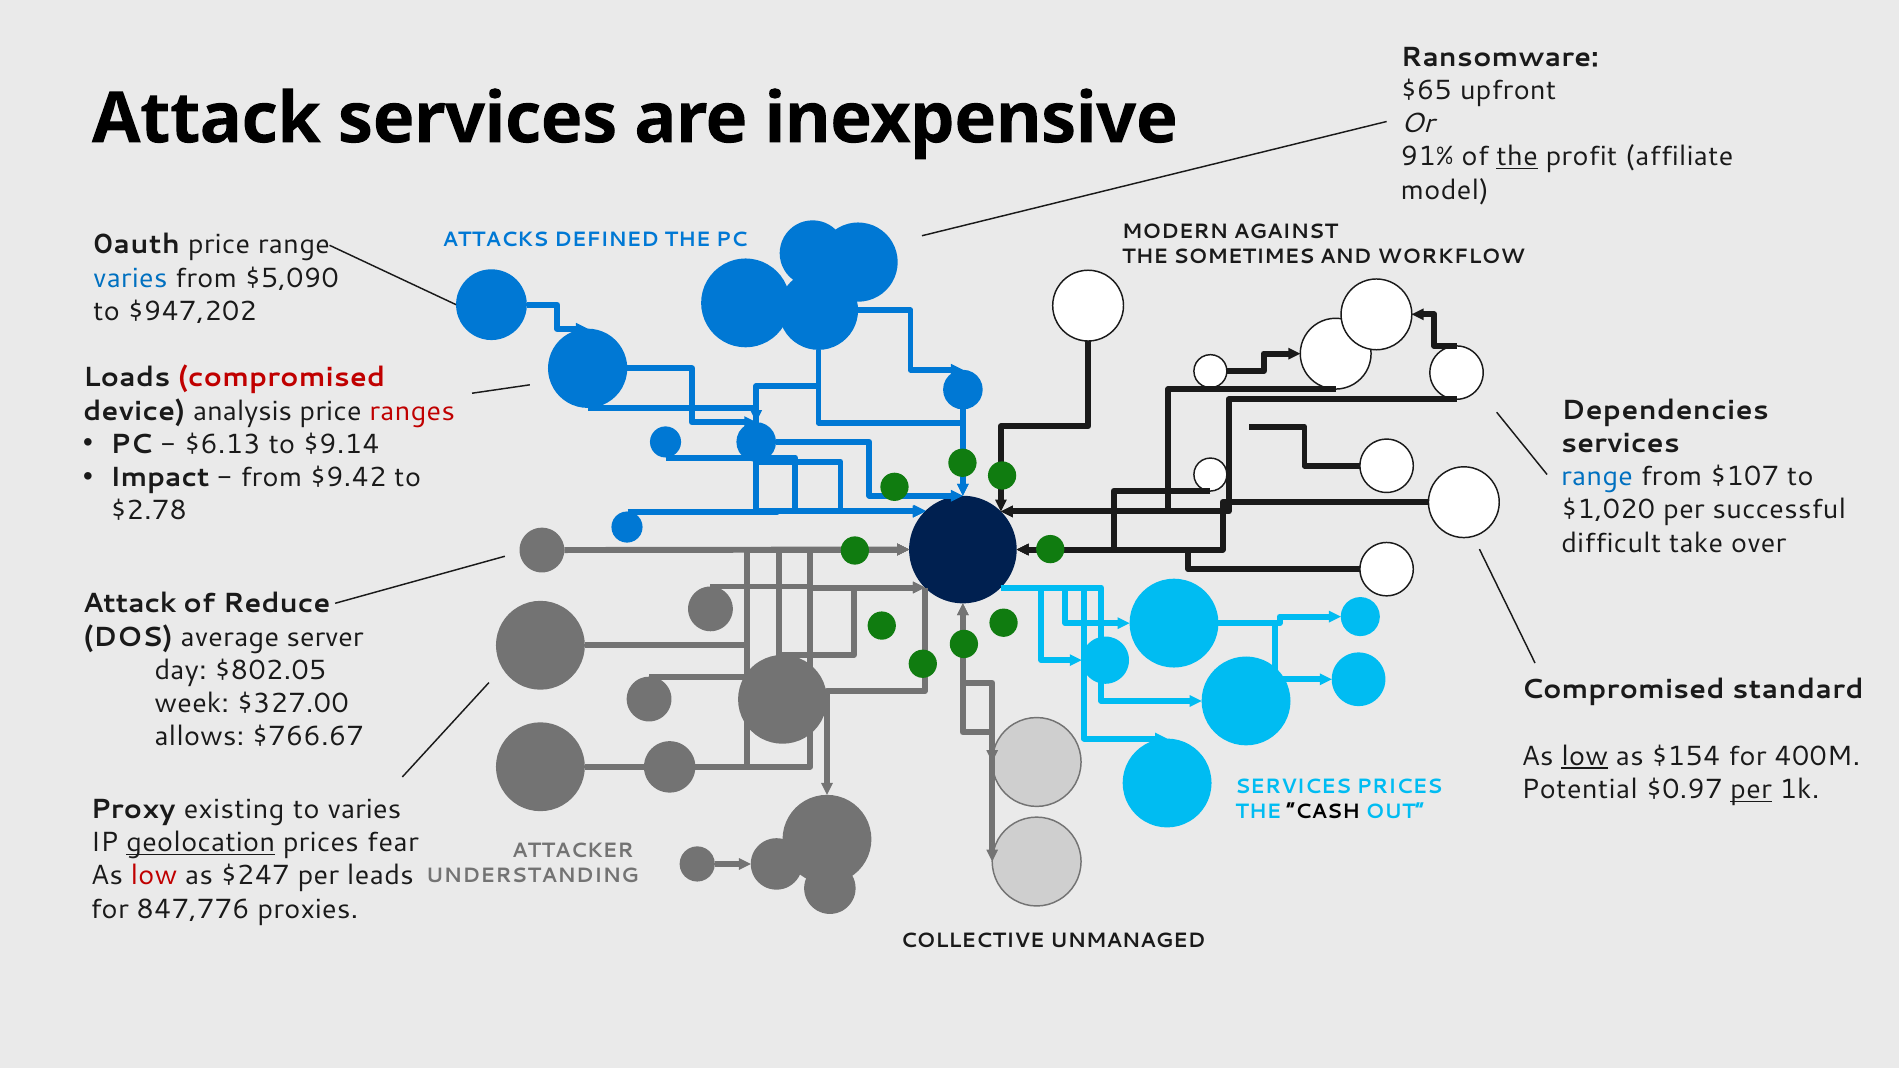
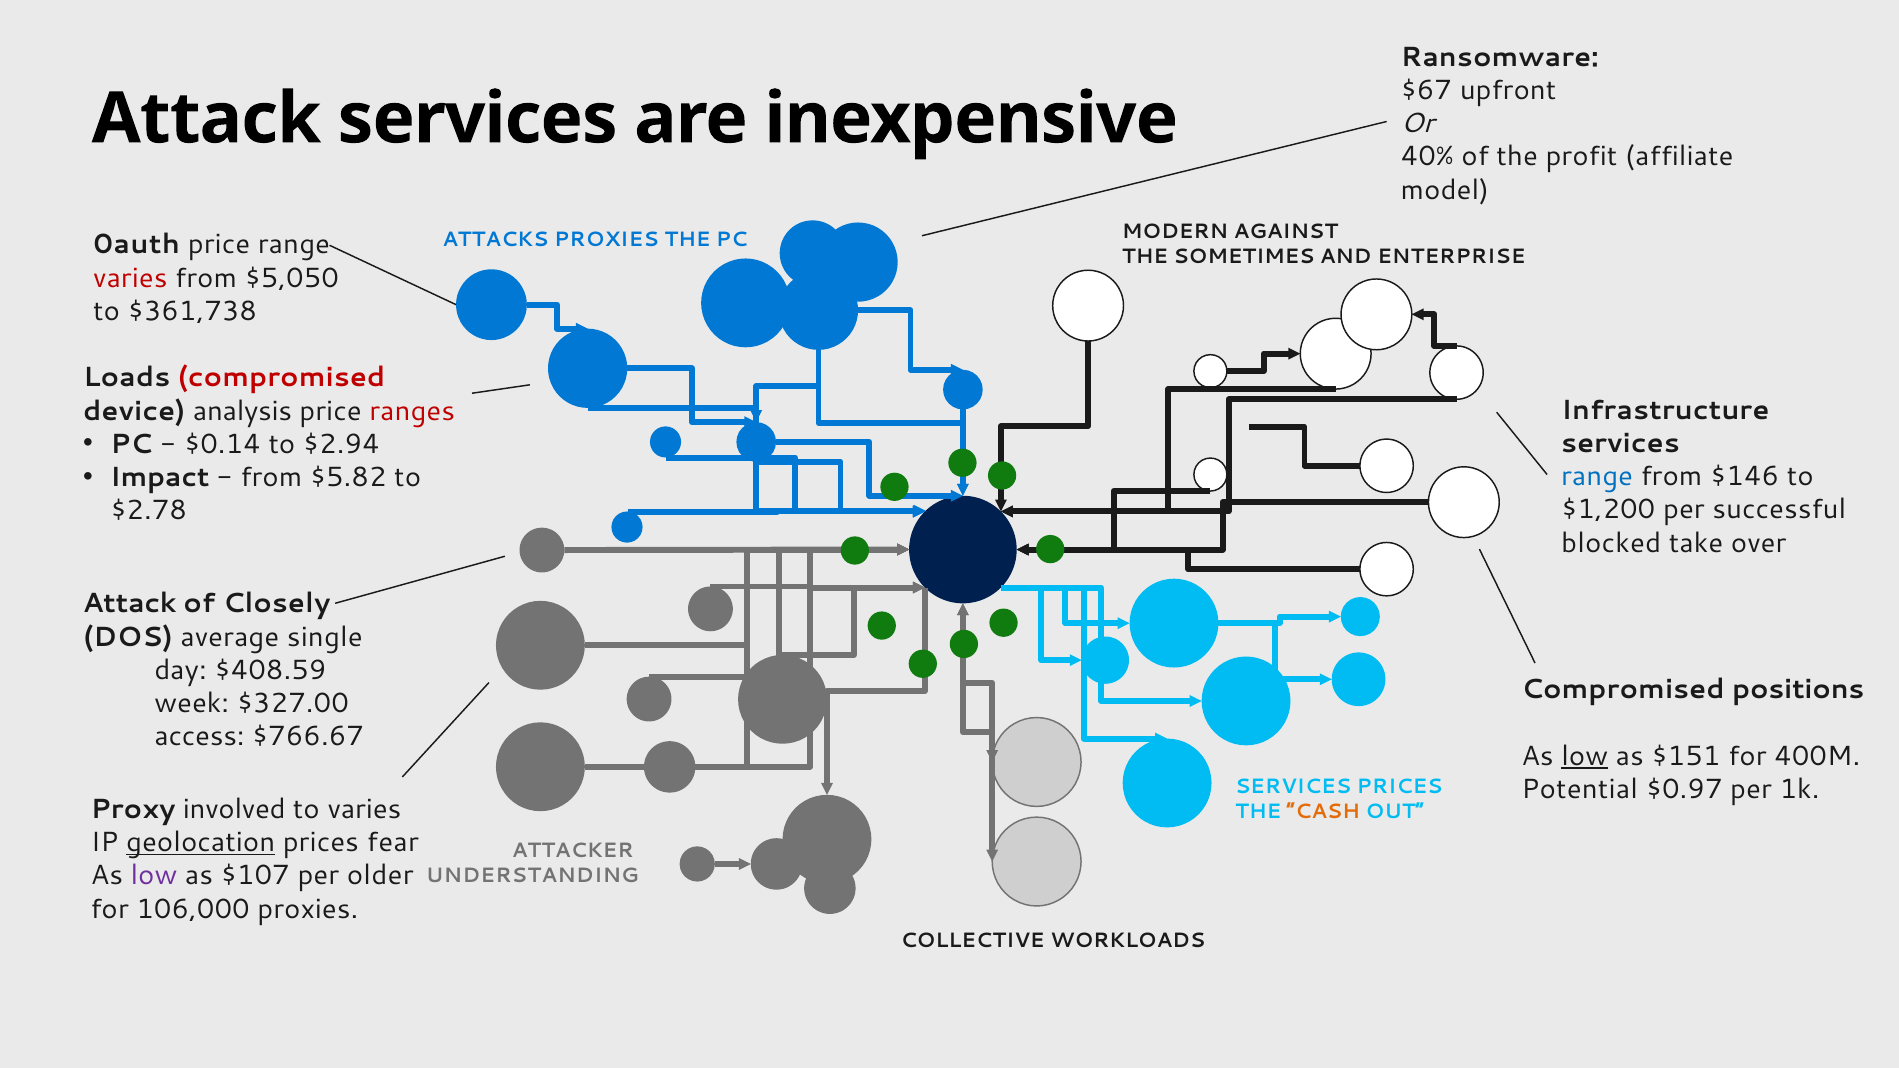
$65: $65 -> $67
91%: 91% -> 40%
the at (1517, 157) underline: present -> none
ATTACKS DEFINED: DEFINED -> PROXIES
WORKFLOW: WORKFLOW -> ENTERPRISE
varies at (130, 278) colour: blue -> red
$5,090: $5,090 -> $5,050
$947,202: $947,202 -> $361,738
Dependencies: Dependencies -> Infrastructure
$6.13: $6.13 -> $0.14
$9.14: $9.14 -> $2.94
$9.42: $9.42 -> $5.82
$107: $107 -> $146
$1,020: $1,020 -> $1,200
difficult: difficult -> blocked
Reduce: Reduce -> Closely
server: server -> single
$802.05: $802.05 -> $408.59
standard: standard -> positions
allows: allows -> access
$154: $154 -> $151
per at (1751, 790) underline: present -> none
existing: existing -> involved
CASH colour: black -> orange
low at (154, 876) colour: red -> purple
$247: $247 -> $107
leads: leads -> older
847,776: 847,776 -> 106,000
UNMANAGED: UNMANAGED -> WORKLOADS
